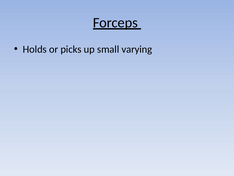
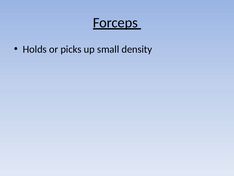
varying: varying -> density
